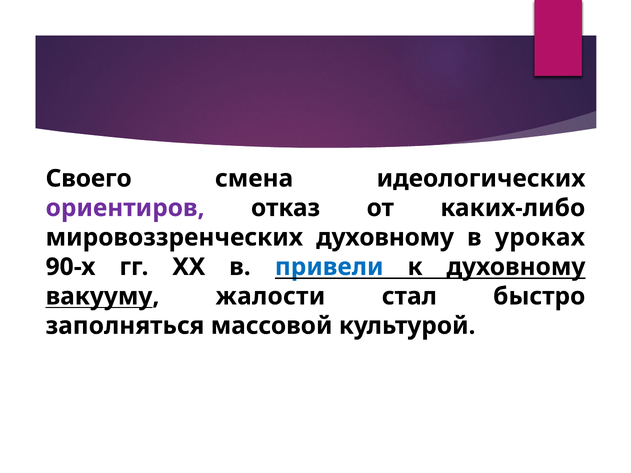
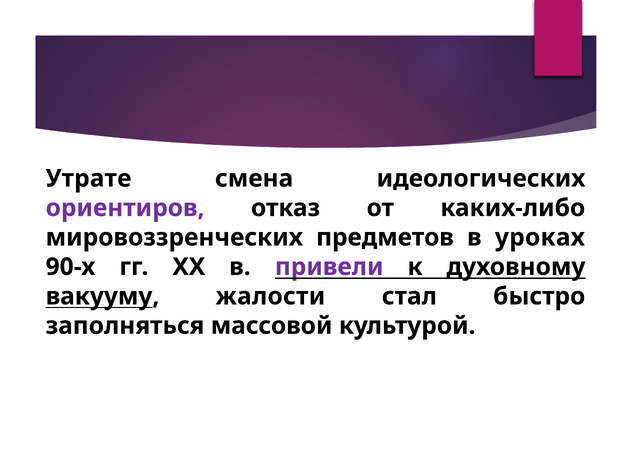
Своего: Своего -> Утрате
мировоззренческих духовному: духовному -> предметов
привели colour: blue -> purple
